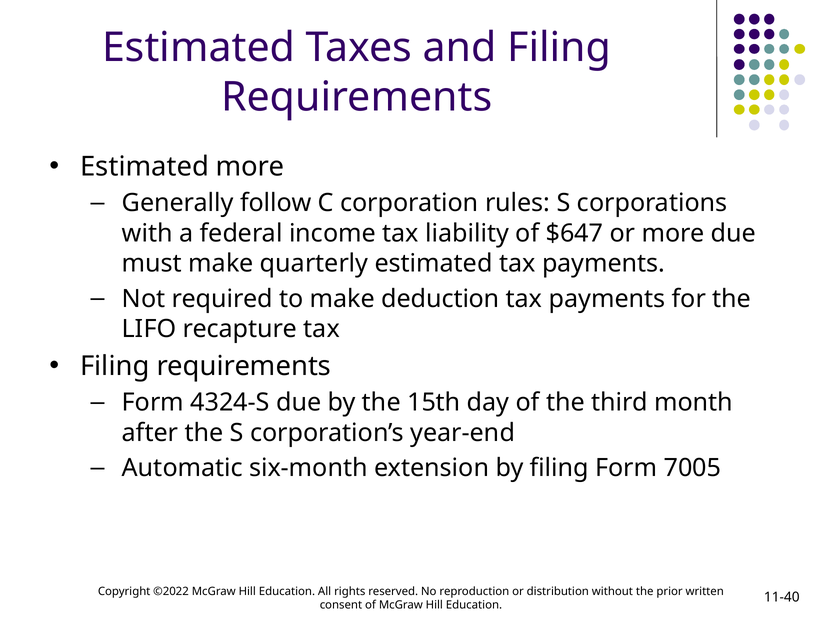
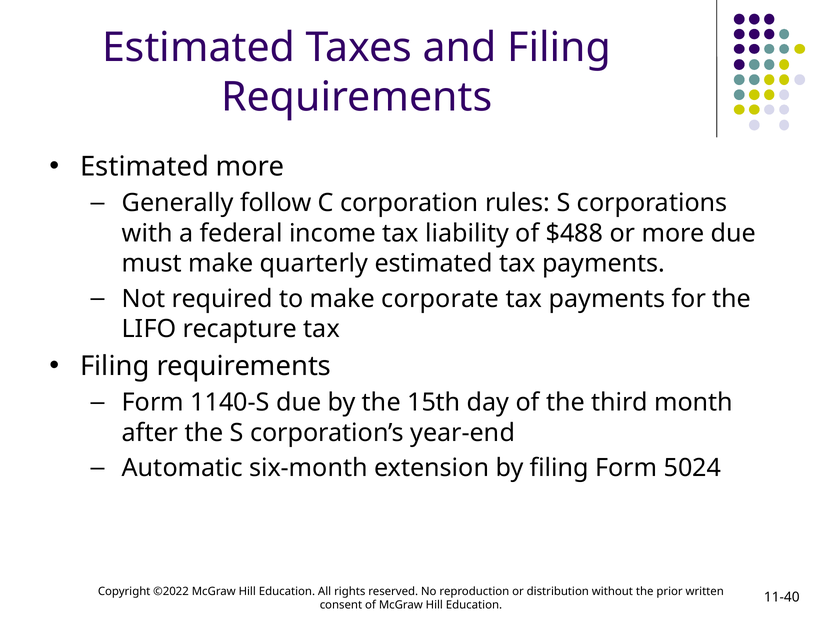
$647: $647 -> $488
deduction: deduction -> corporate
4324-S: 4324-S -> 1140-S
7005: 7005 -> 5024
